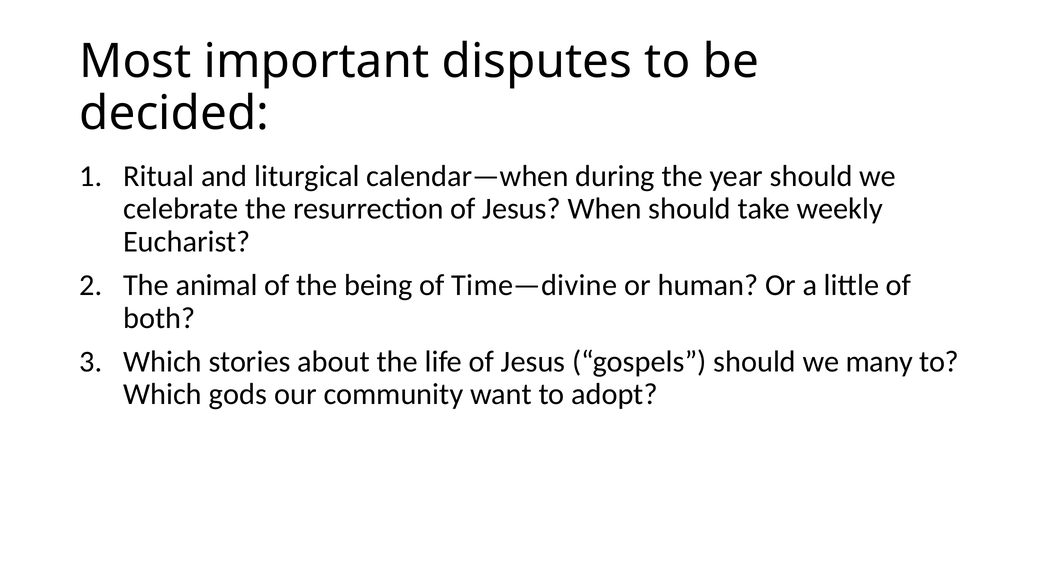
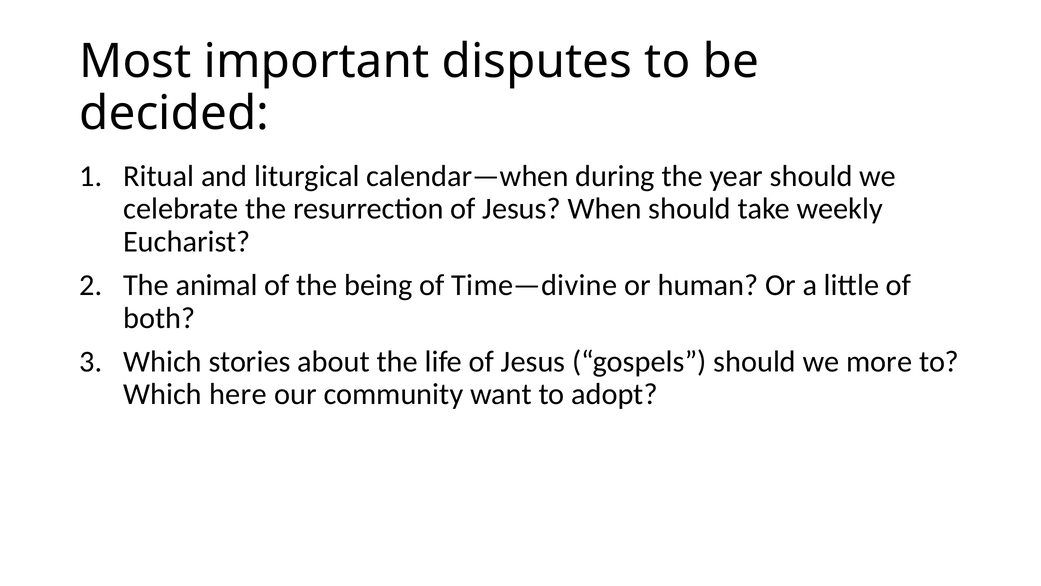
many: many -> more
gods: gods -> here
